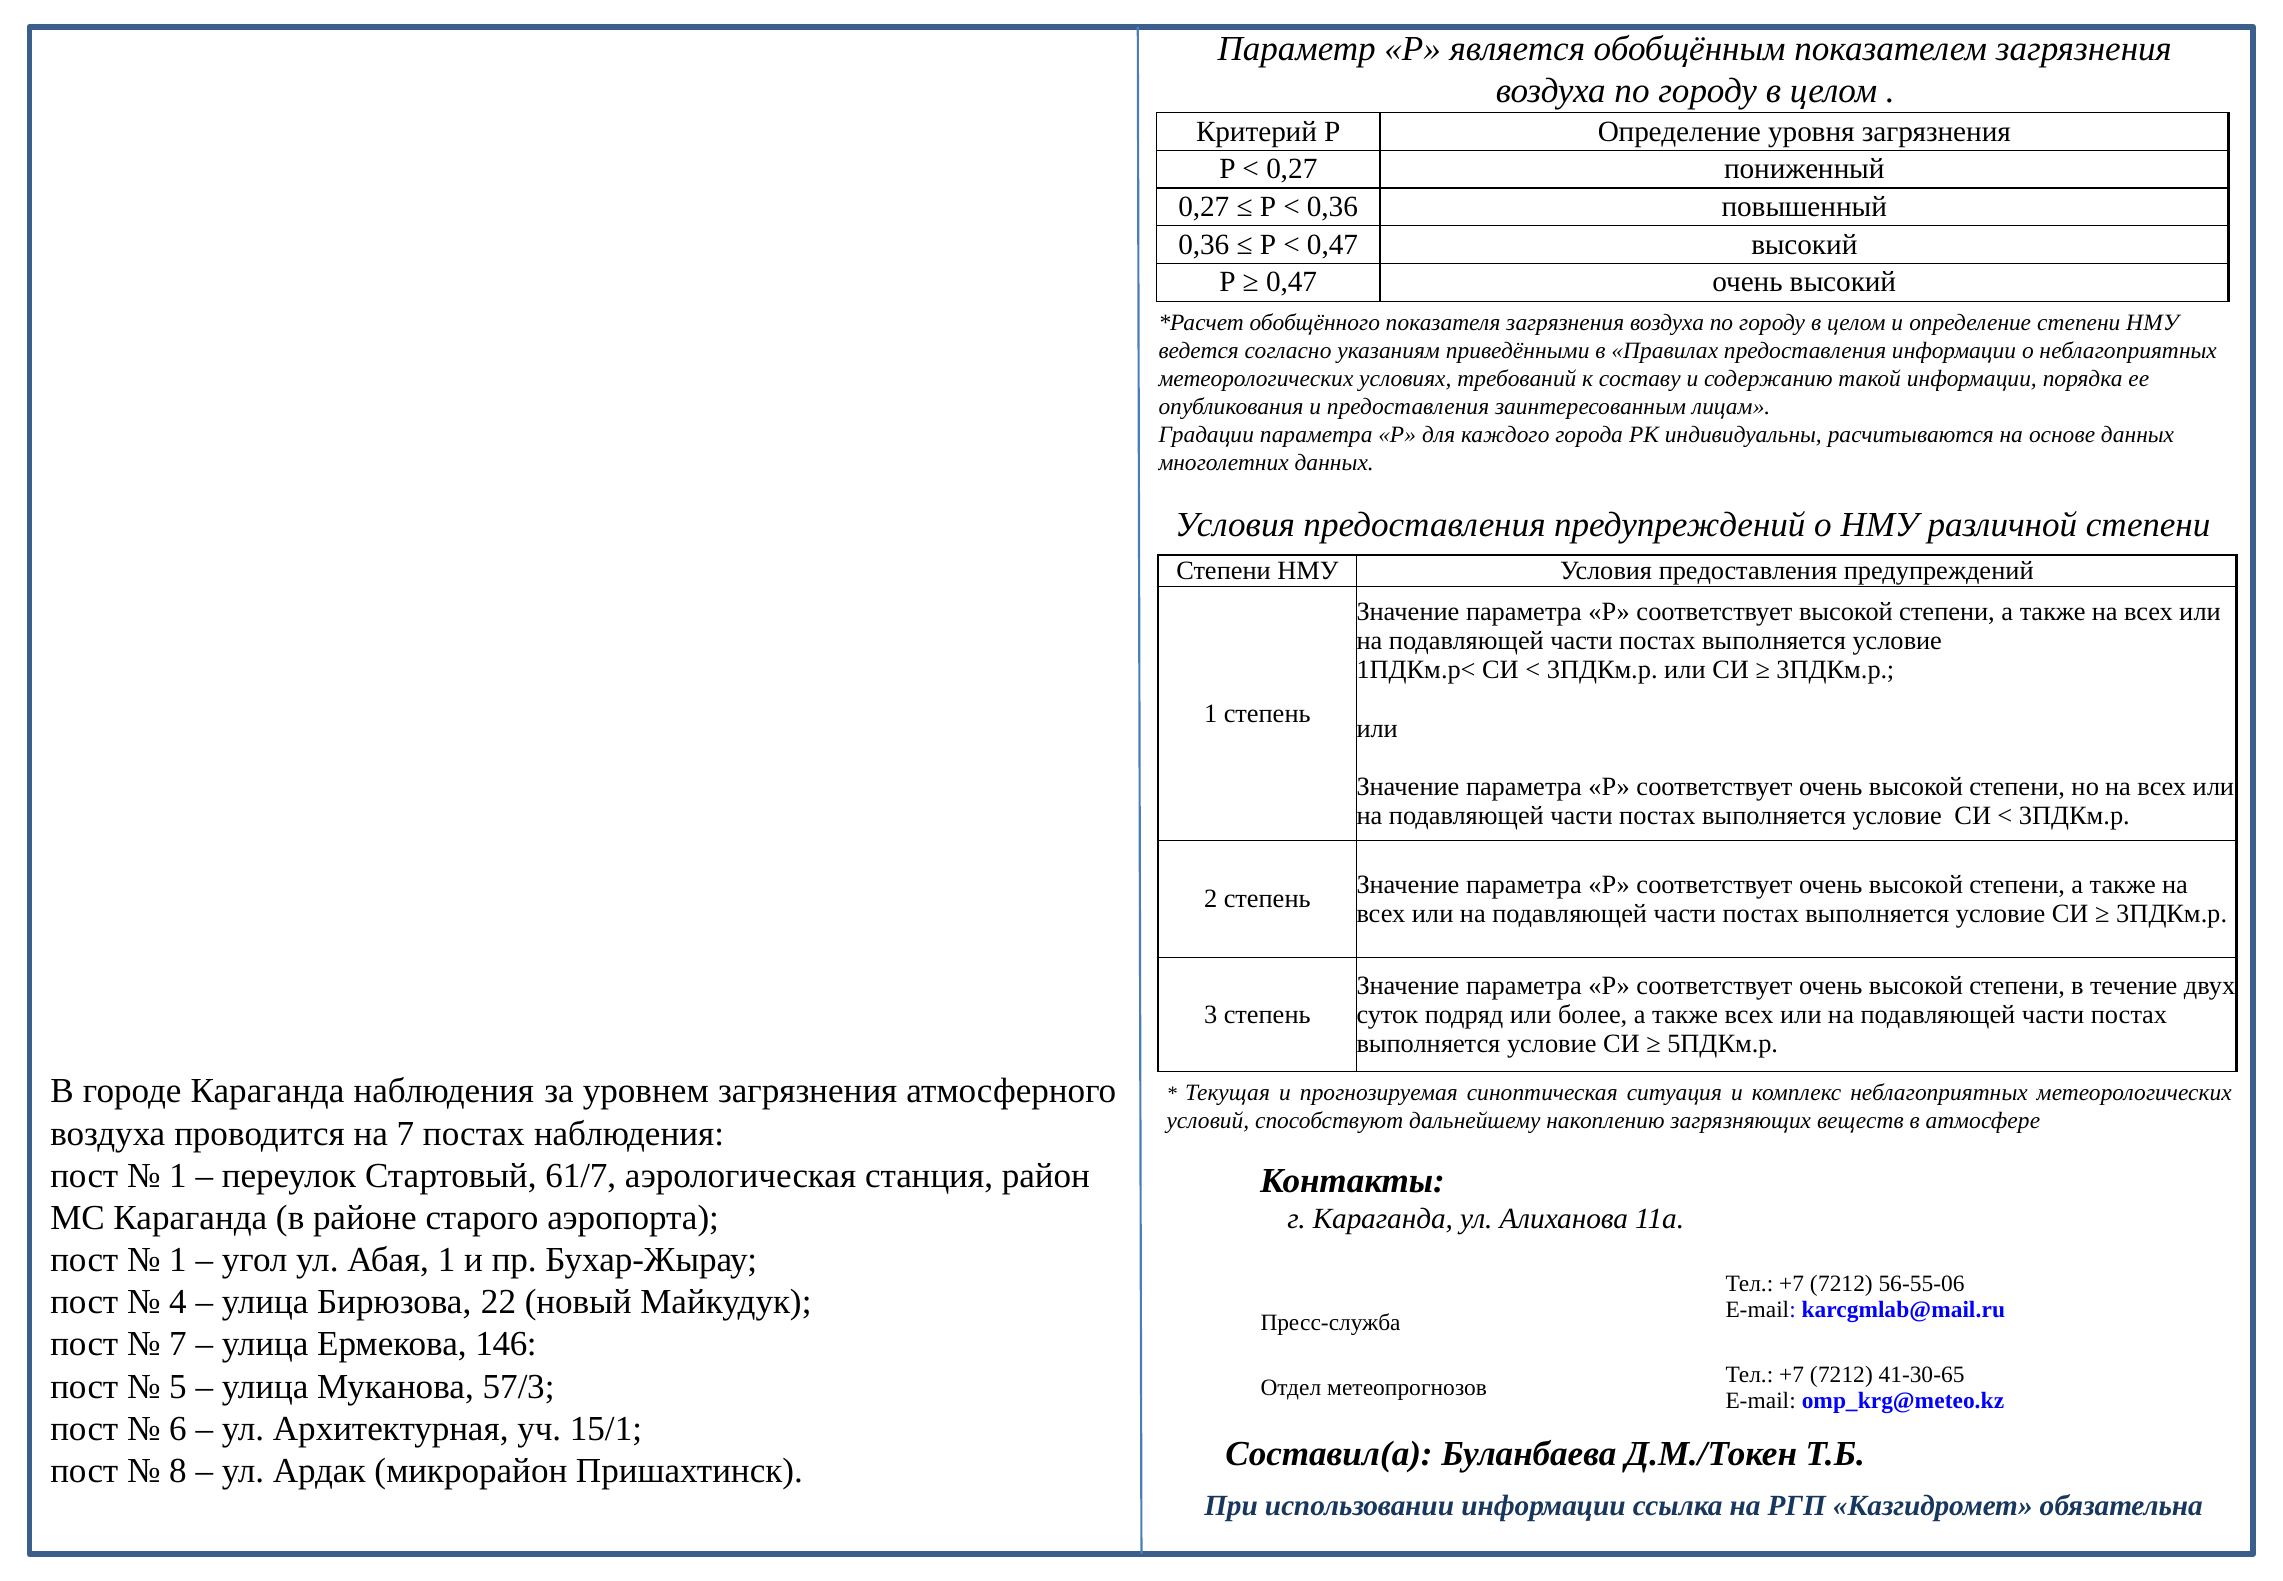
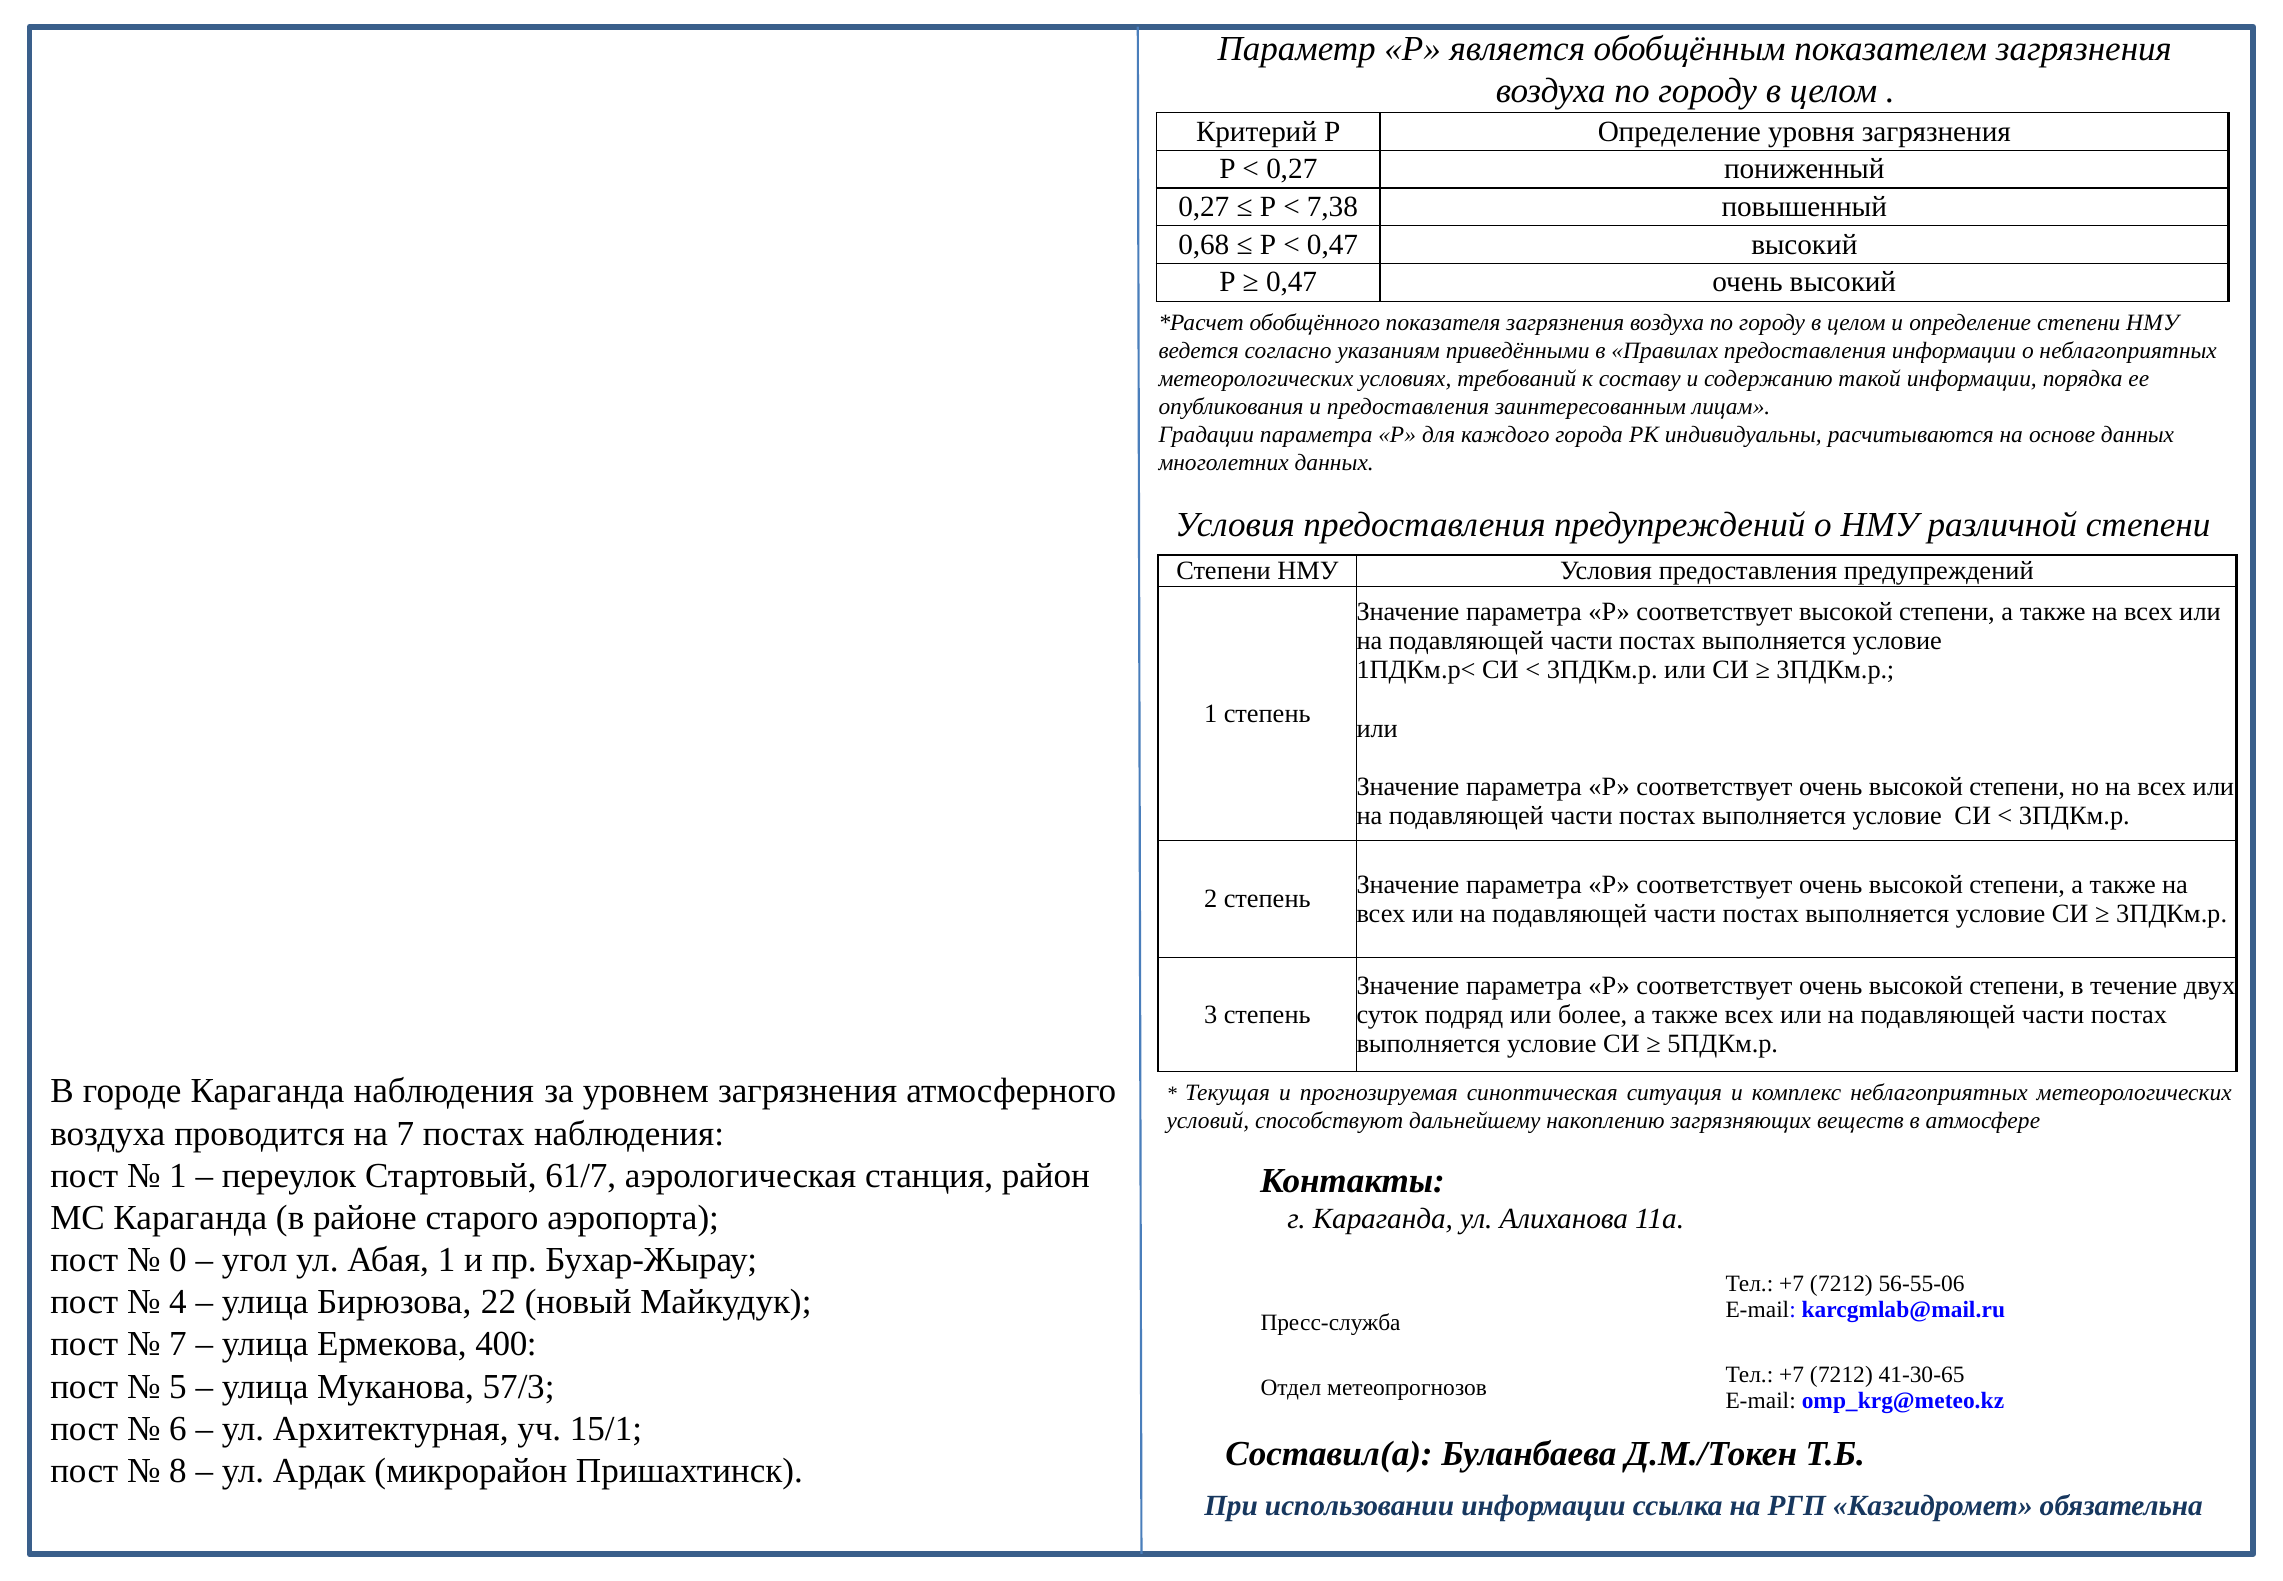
0,36 at (1332, 207): 0,36 -> 7,38
0,36 at (1204, 244): 0,36 -> 0,68
1 at (178, 1260): 1 -> 0
146: 146 -> 400
